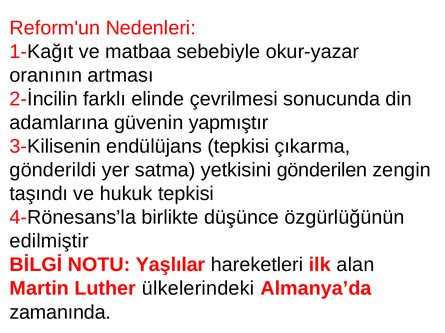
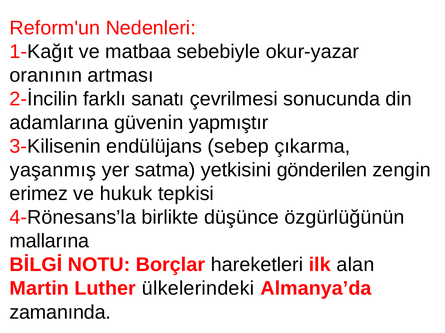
elinde: elinde -> sanatı
endülüjans tepkisi: tepkisi -> sebep
gönderildi: gönderildi -> yaşanmış
taşındı: taşındı -> erimez
edilmiştir: edilmiştir -> mallarına
Yaşlılar: Yaşlılar -> Borçlar
